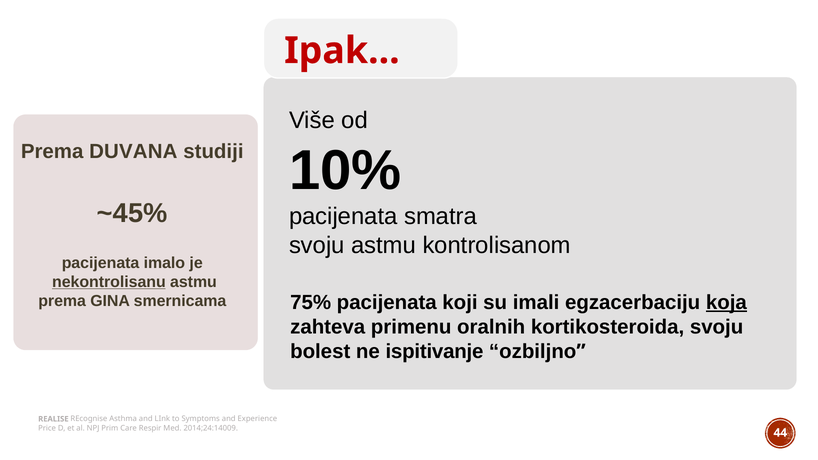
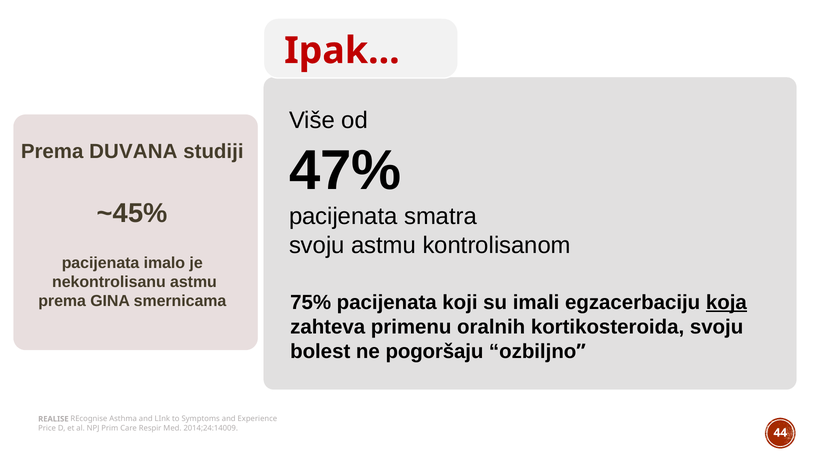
10%: 10% -> 47%
nekontrolisanu underline: present -> none
ispitivanje: ispitivanje -> pogoršaju
